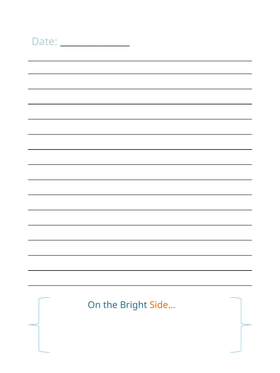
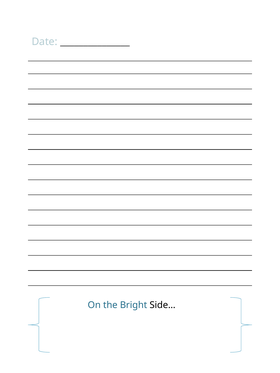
Side… colour: orange -> black
